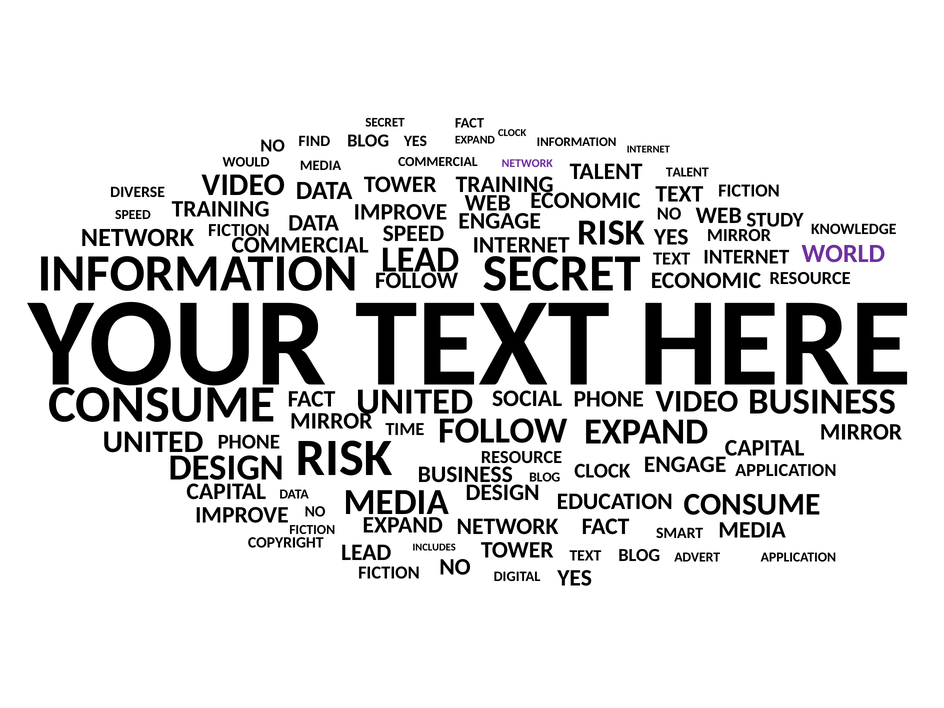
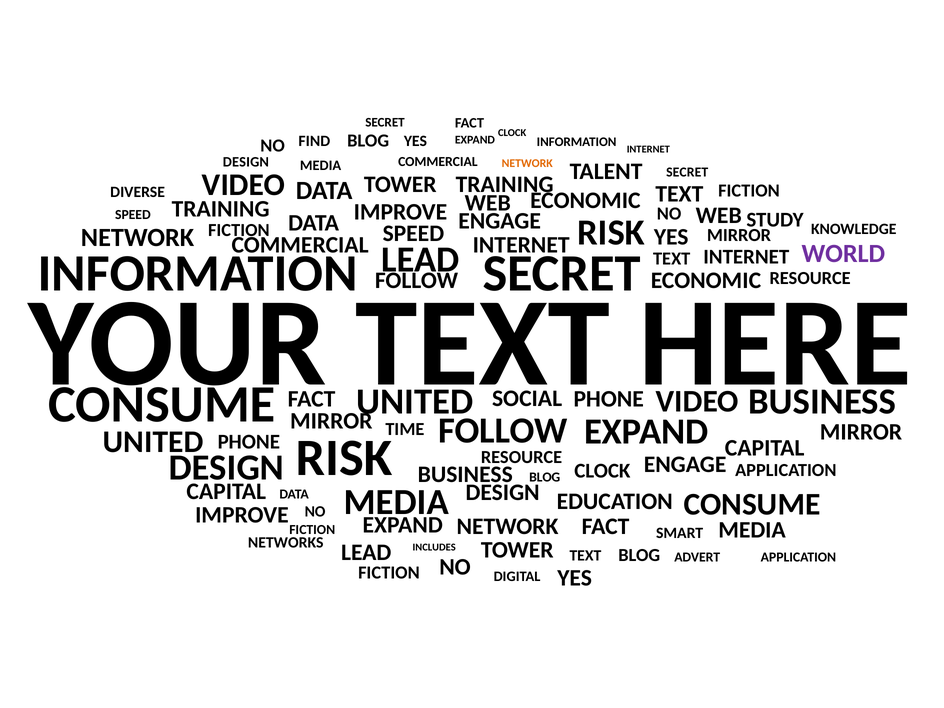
WOULD at (246, 162): WOULD -> DESIGN
NETWORK at (527, 164) colour: purple -> orange
TALENT at (687, 172): TALENT -> SECRET
COPYRIGHT: COPYRIGHT -> NETWORKS
